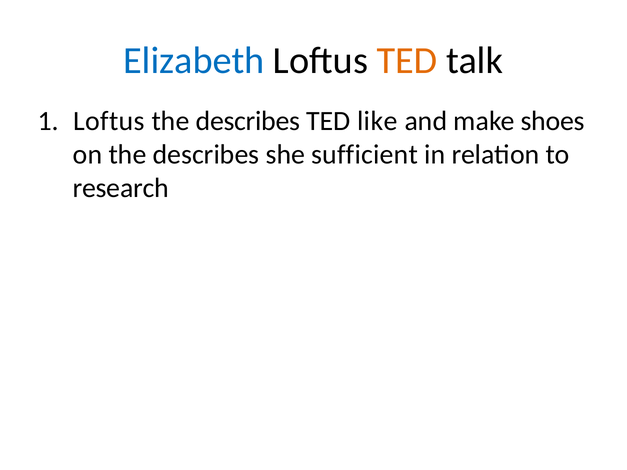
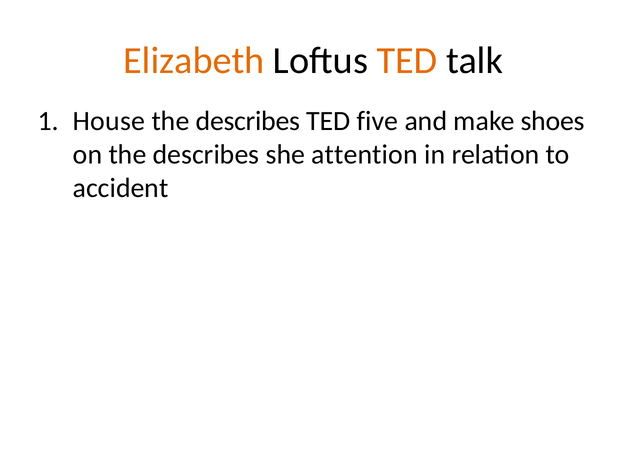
Elizabeth colour: blue -> orange
Loftus at (109, 121): Loftus -> House
like: like -> five
sufficient: sufficient -> attention
research: research -> accident
